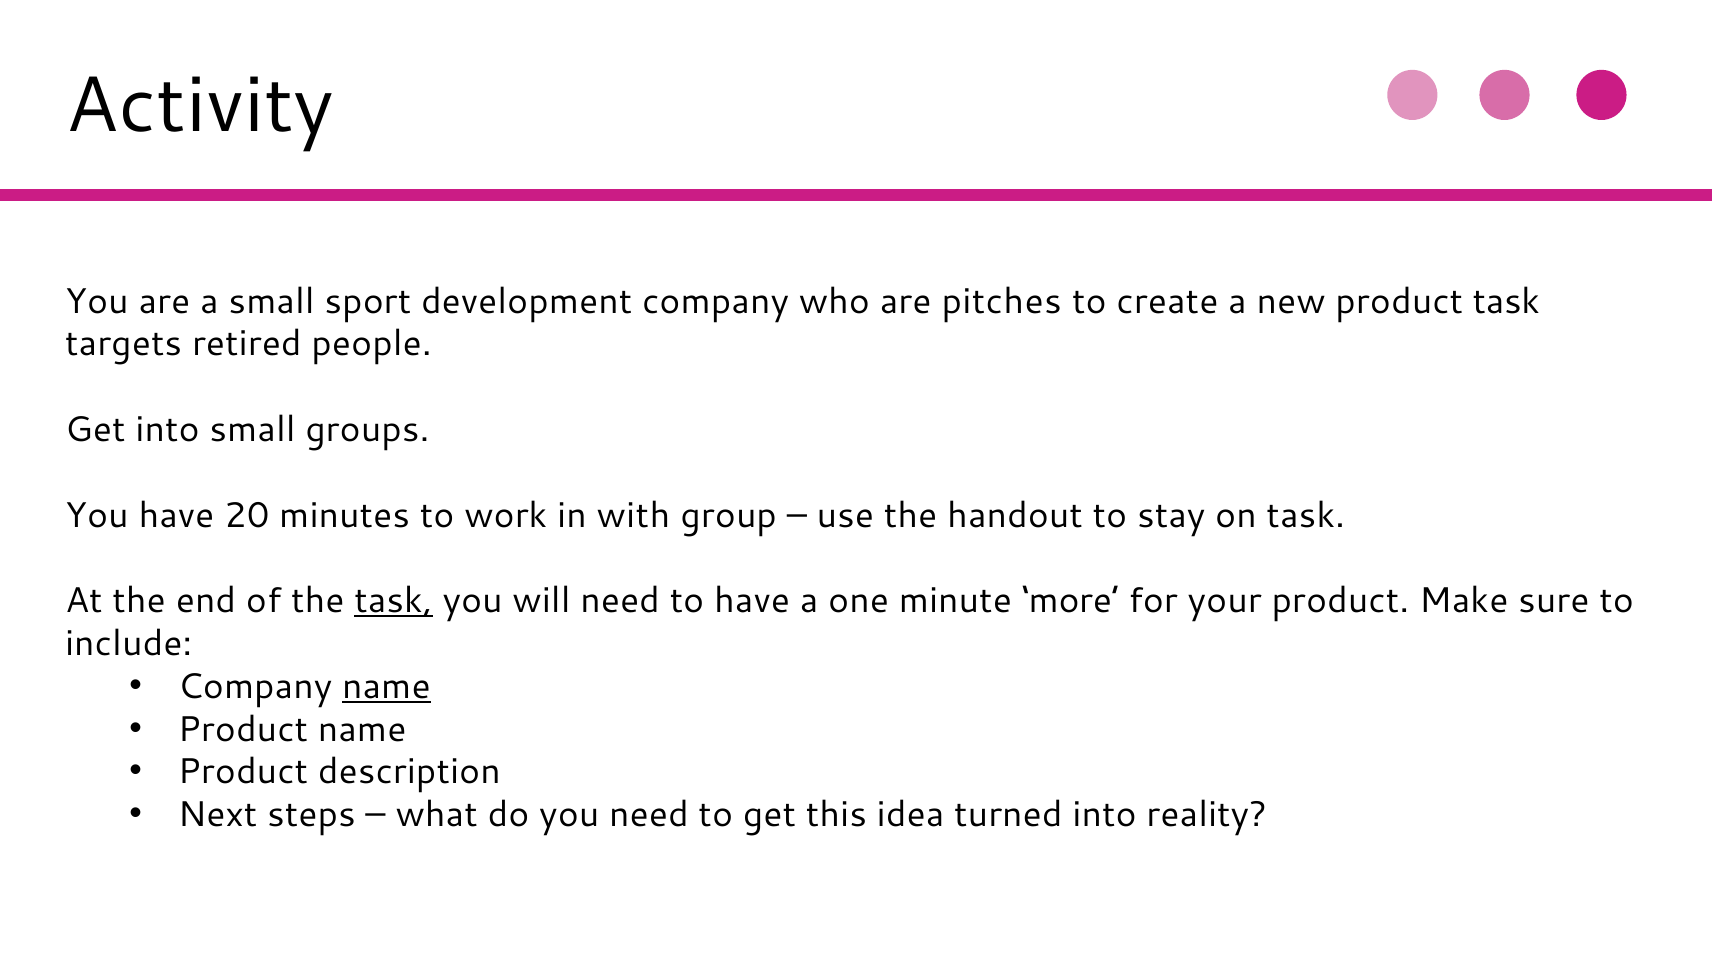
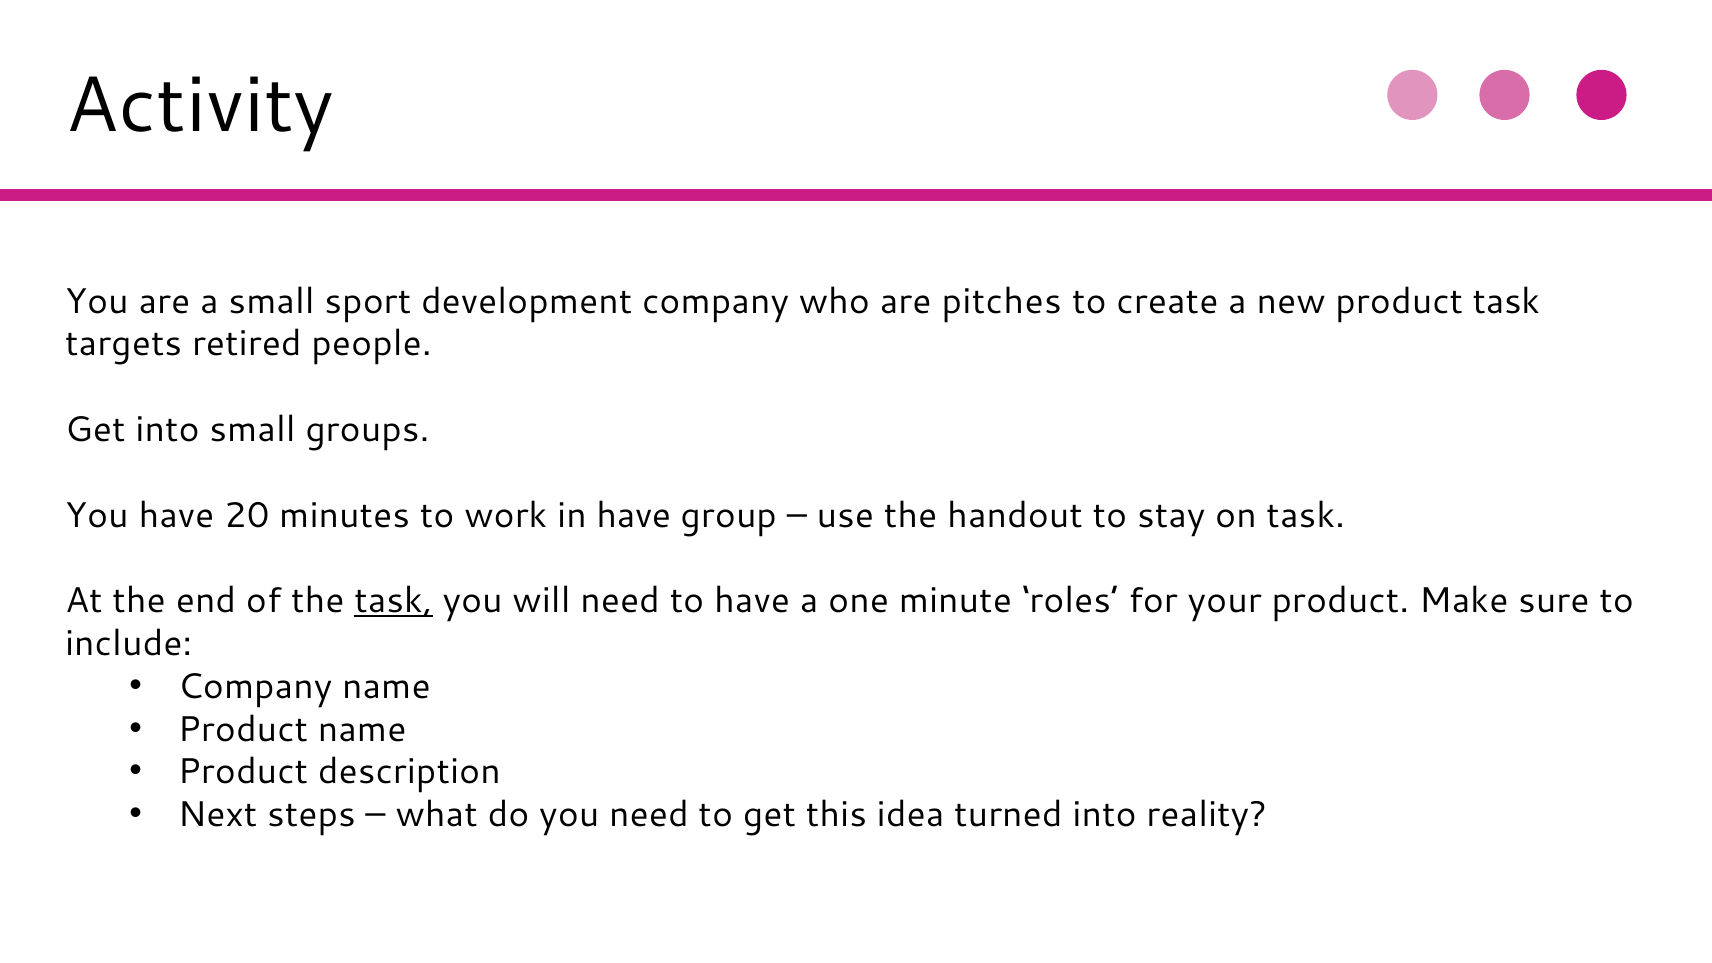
in with: with -> have
more: more -> roles
name at (386, 687) underline: present -> none
